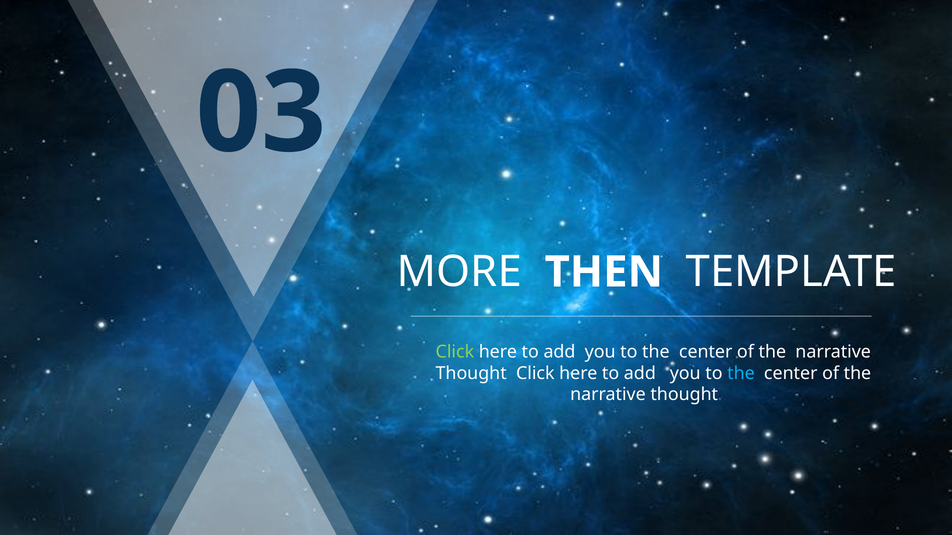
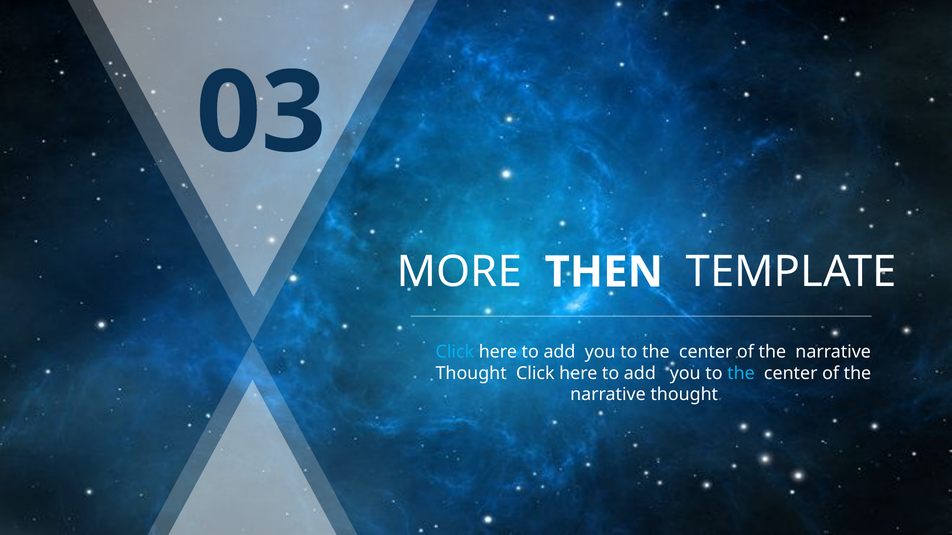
Click at (455, 352) colour: light green -> light blue
